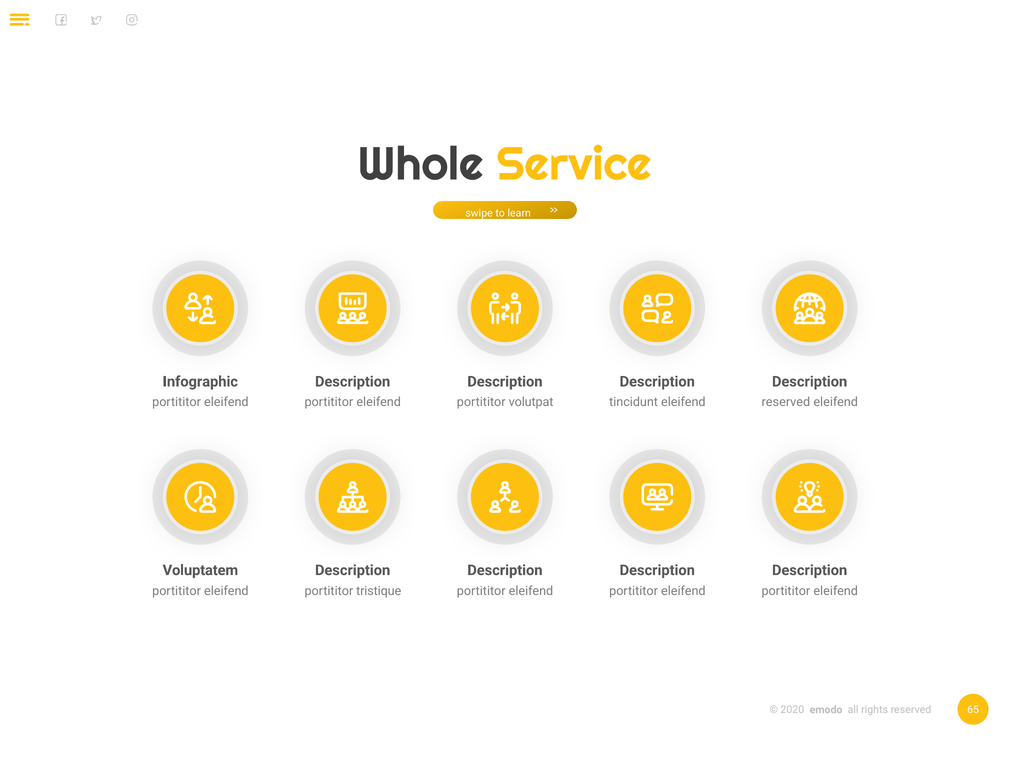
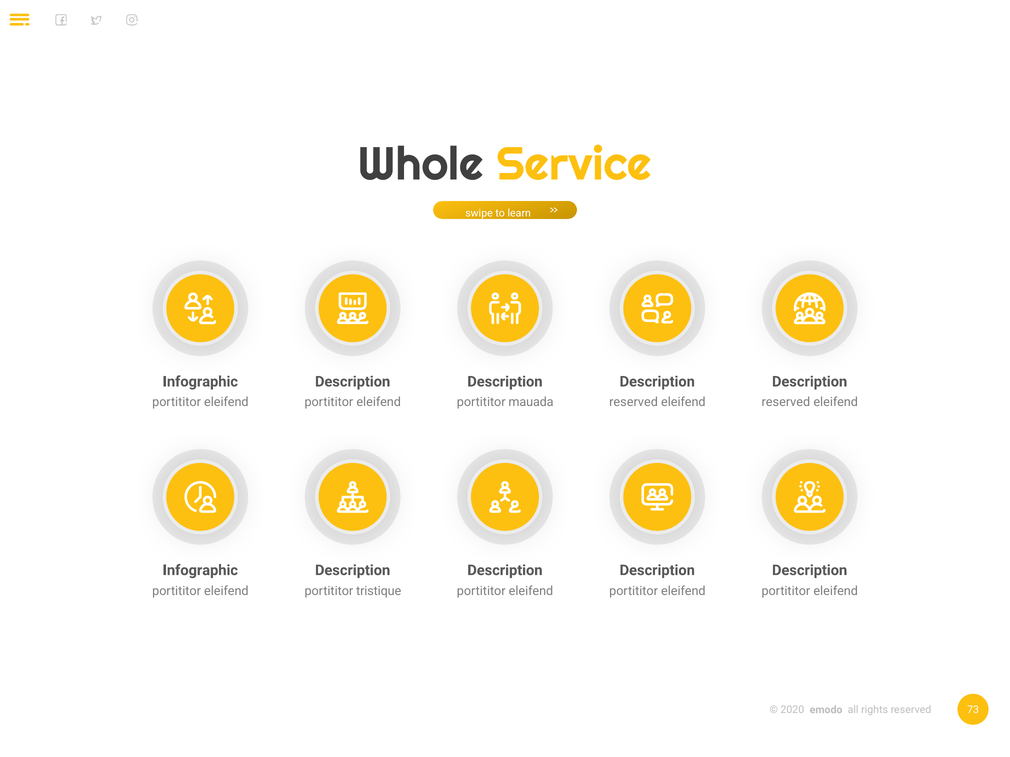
volutpat: volutpat -> mauada
tincidunt at (634, 403): tincidunt -> reserved
Voluptatem at (200, 571): Voluptatem -> Infographic
65: 65 -> 73
